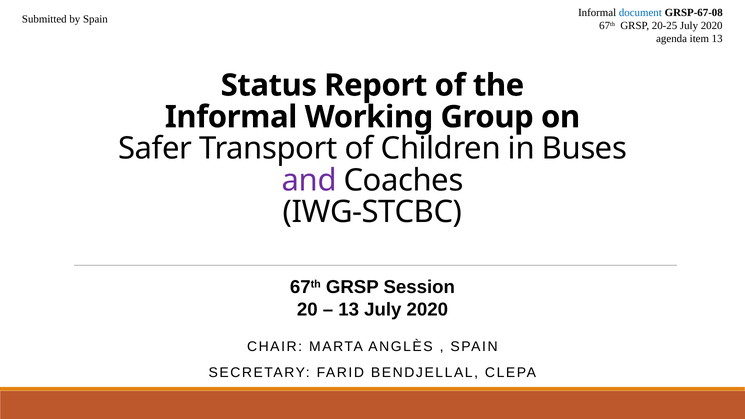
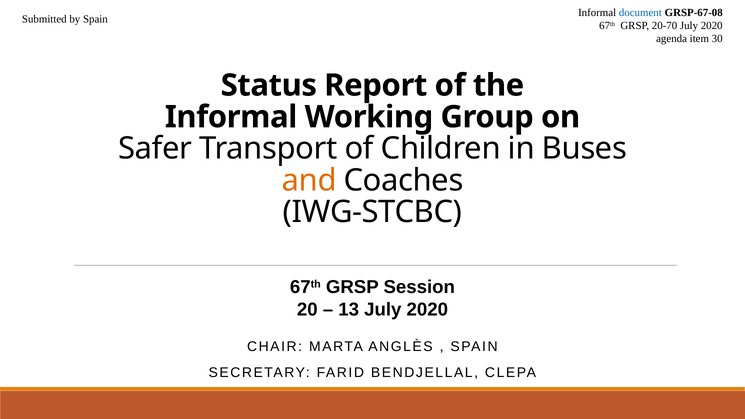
20-25: 20-25 -> 20-70
item 13: 13 -> 30
and colour: purple -> orange
